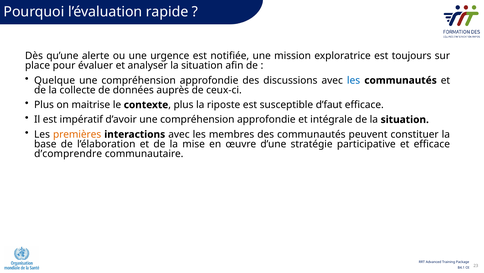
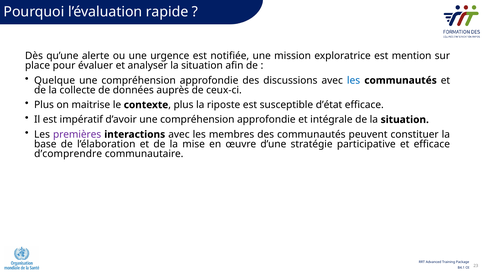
toujours: toujours -> mention
d’faut: d’faut -> d’état
premières colour: orange -> purple
